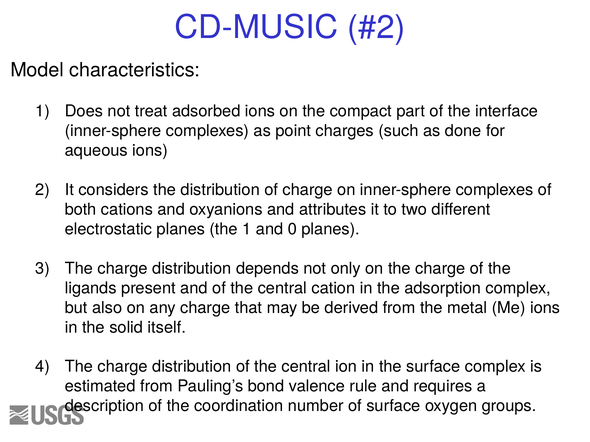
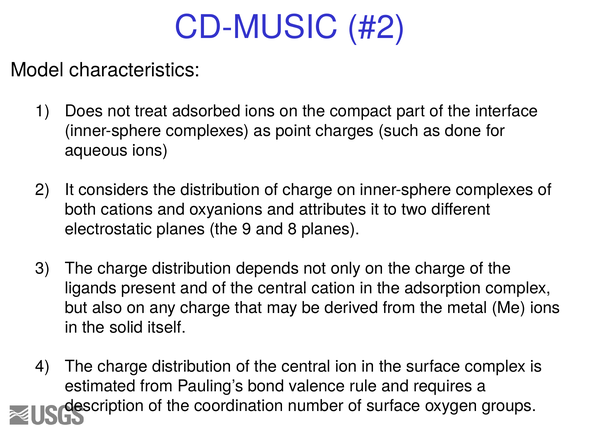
the 1: 1 -> 9
0: 0 -> 8
